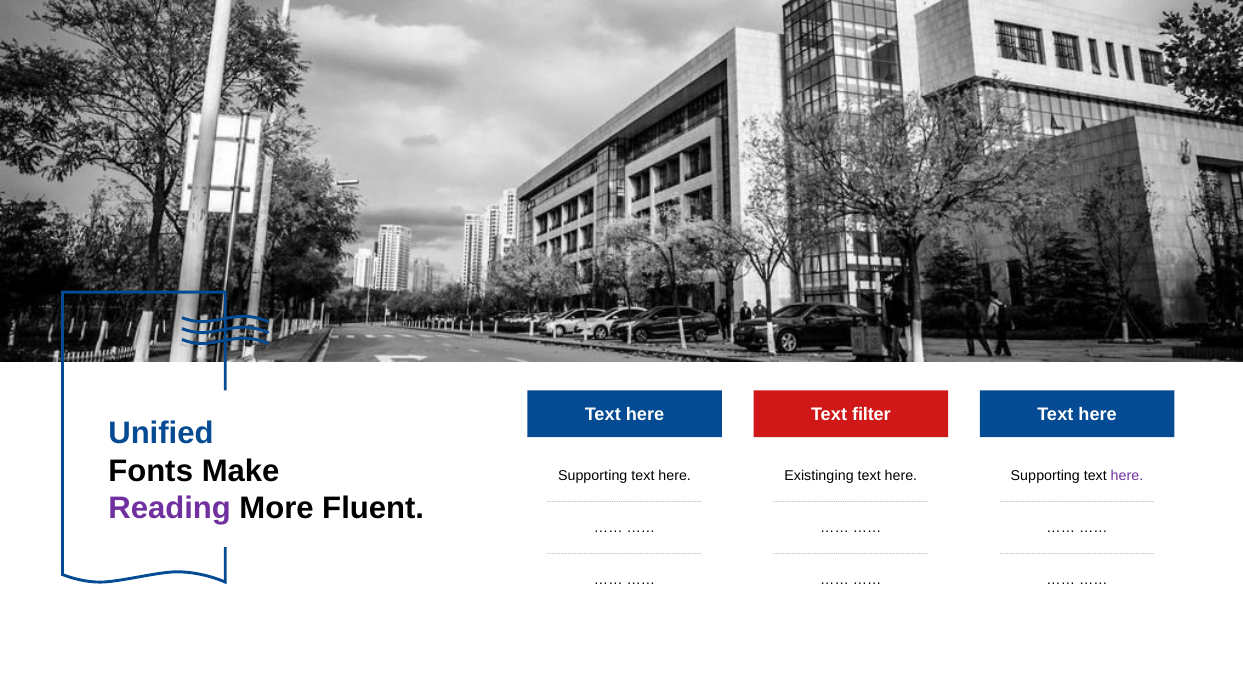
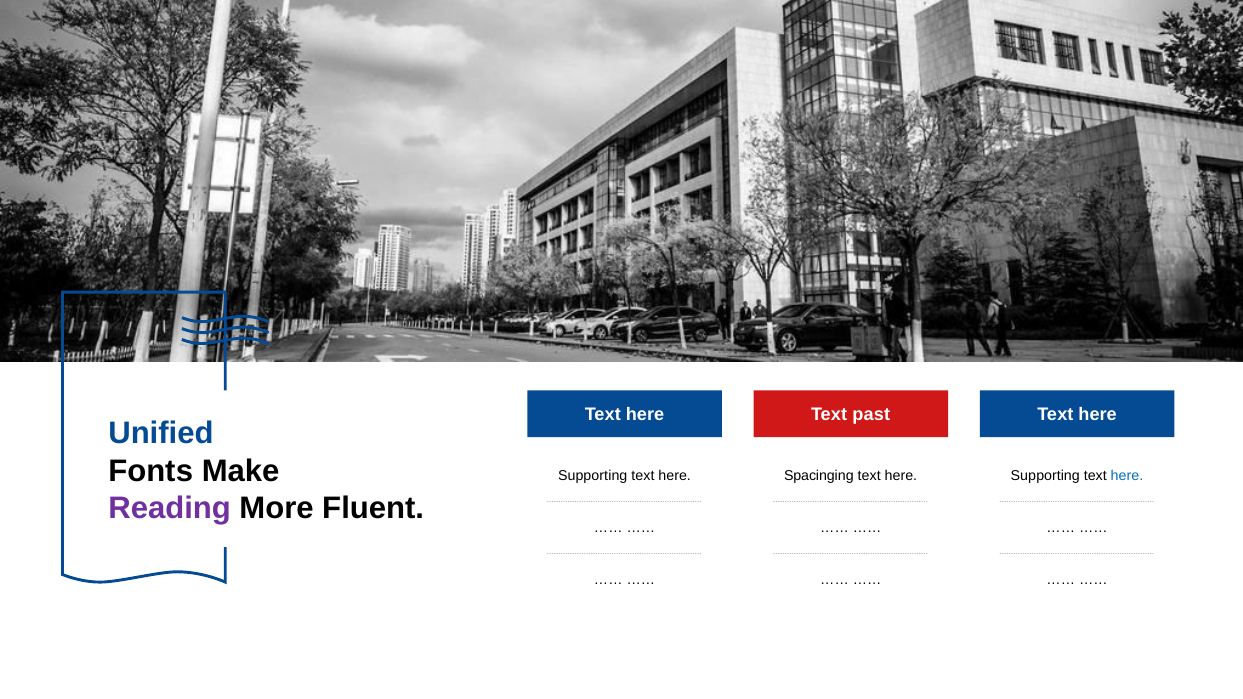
filter: filter -> past
Existing: Existing -> Spacing
here at (1127, 476) colour: purple -> blue
